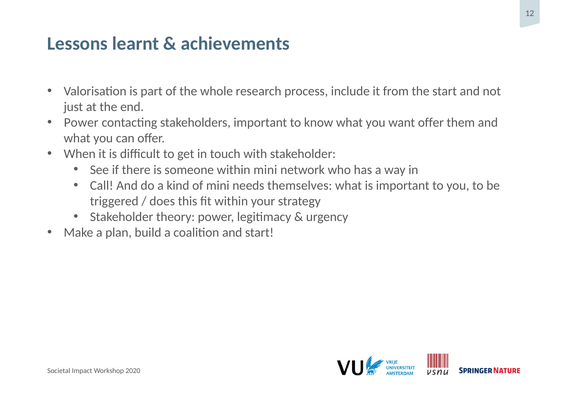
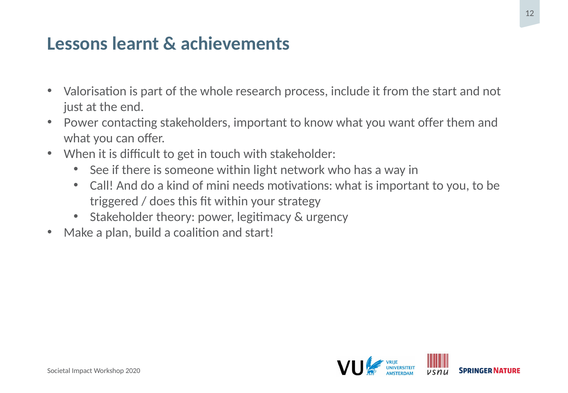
within mini: mini -> light
themselves: themselves -> motivations
